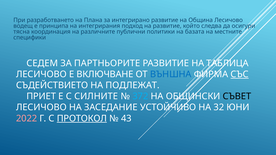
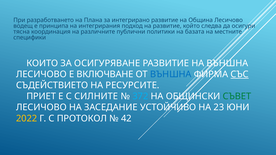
СЕДЕМ: СЕДЕМ -> КОИТО
ПАРТНЬОРИТЕ: ПАРТНЬОРИТЕ -> ОСИГУРЯВАНЕ
НА ТАБЛИЦА: ТАБЛИЦА -> ВЪНШНА
ПОДЛЕЖАТ: ПОДЛЕЖАТ -> РЕСУРСИТЕ
СЪВЕТ colour: black -> green
32: 32 -> 23
2022 colour: pink -> yellow
ПРОТОКОЛ underline: present -> none
43: 43 -> 42
